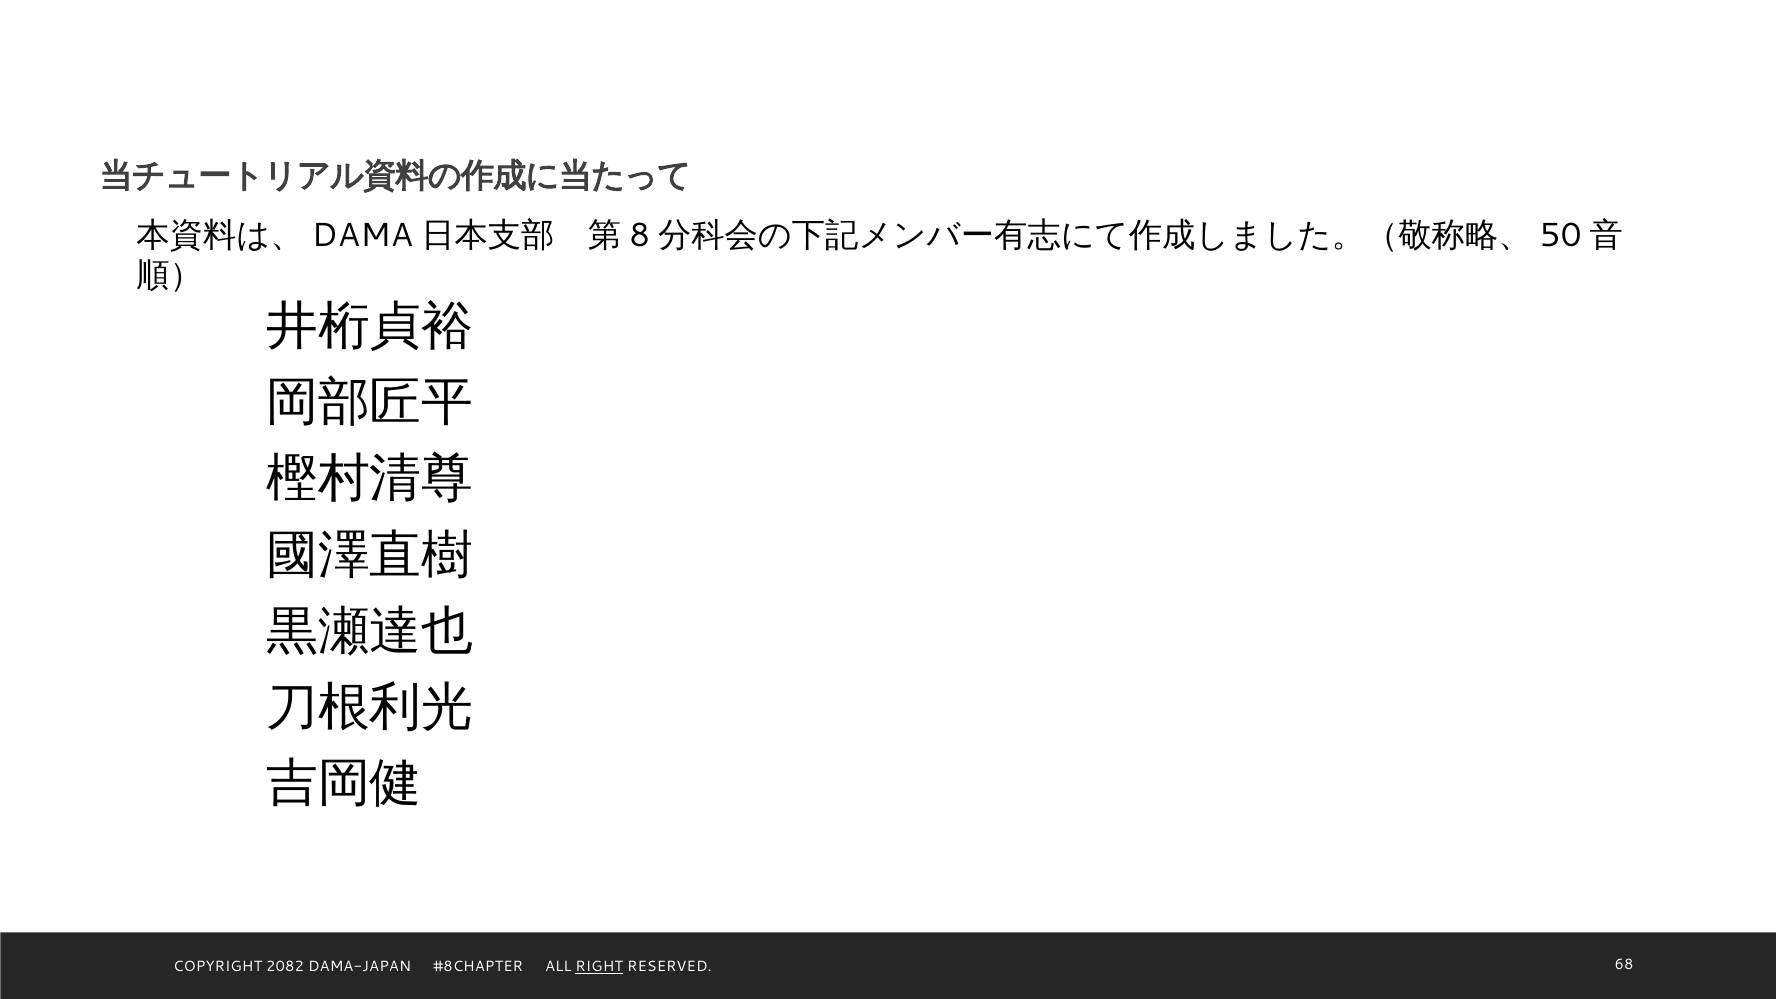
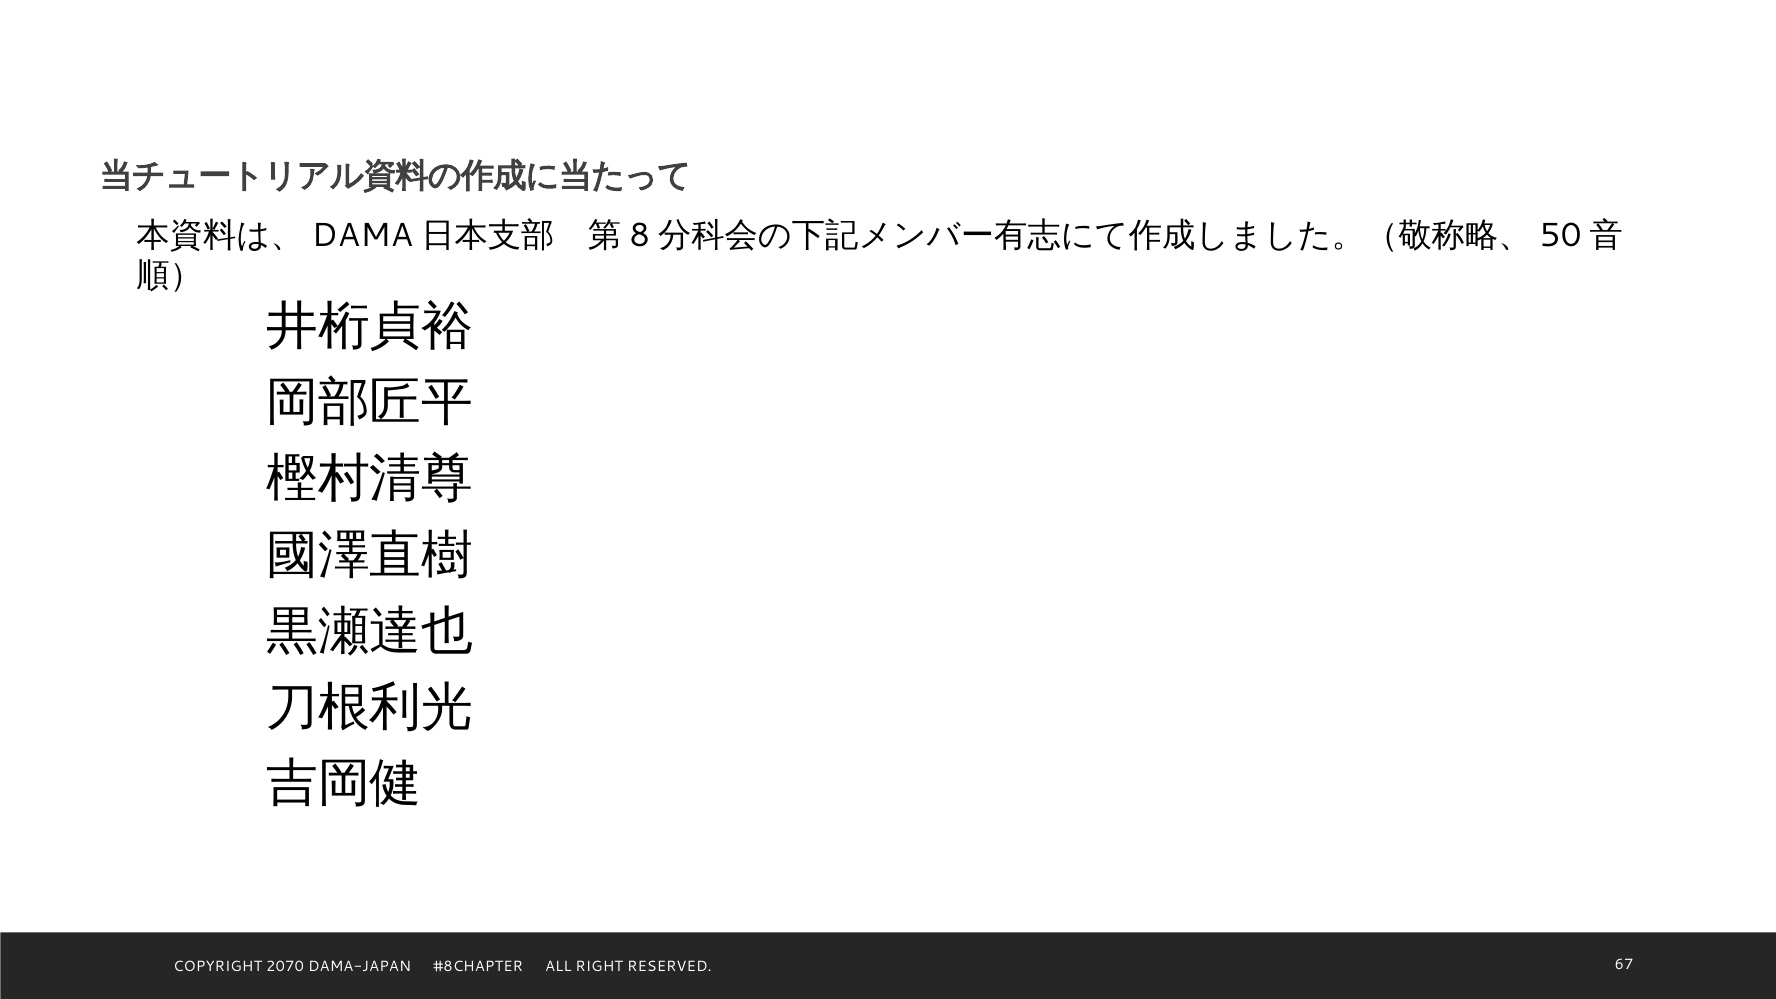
2082: 2082 -> 2070
RIGHT underline: present -> none
68: 68 -> 67
